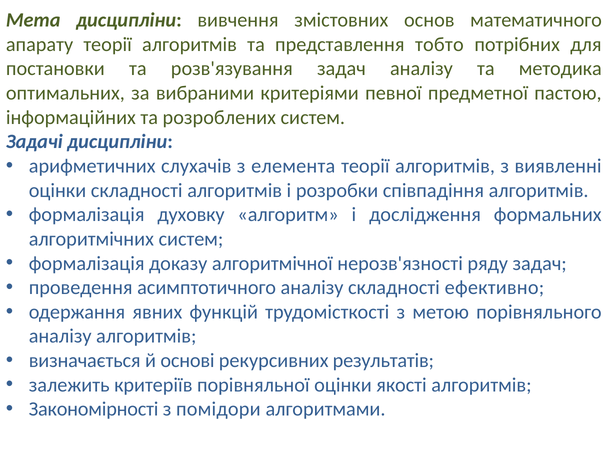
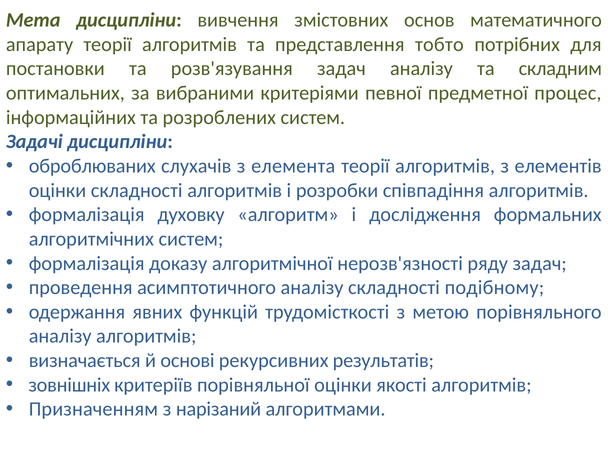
методика: методика -> складним
пастою: пастою -> процес
арифметичних: арифметичних -> оброблюваних
виявленні: виявленні -> елементів
ефективно: ефективно -> подібному
залежить: залежить -> зовнішніх
Закономірності: Закономірності -> Призначенням
помідори: помідори -> нарізаний
